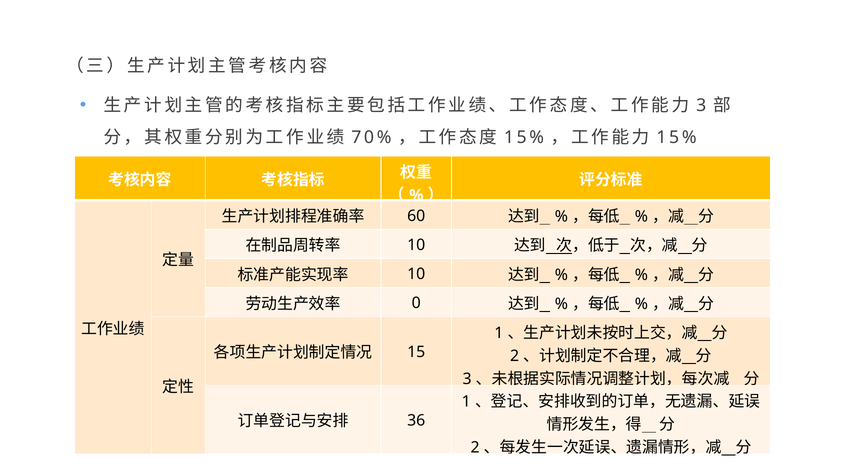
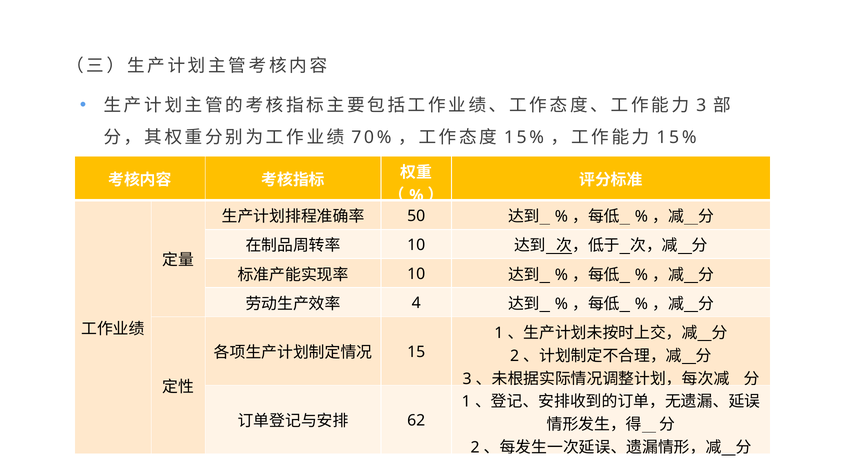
60: 60 -> 50
0: 0 -> 4
36: 36 -> 62
